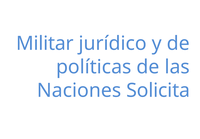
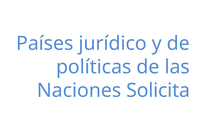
Militar: Militar -> Países
